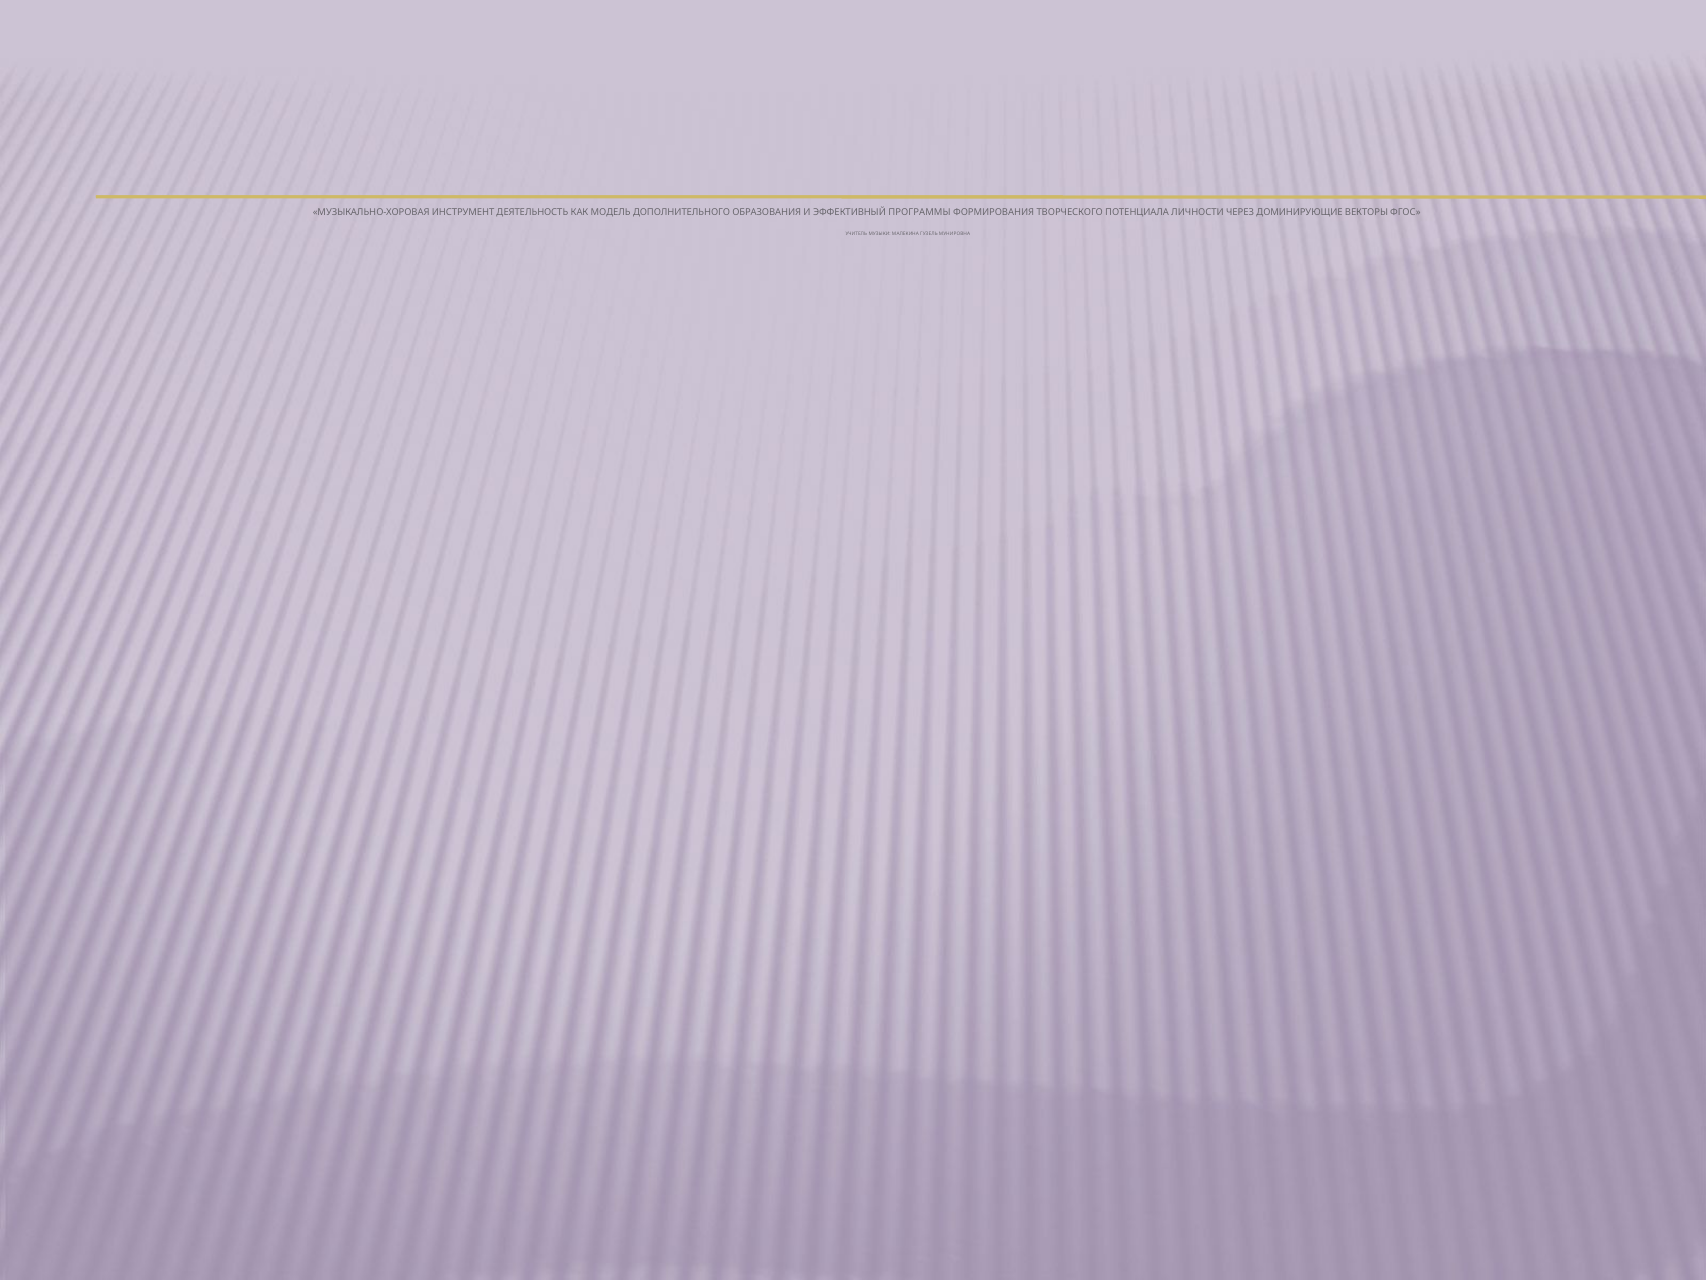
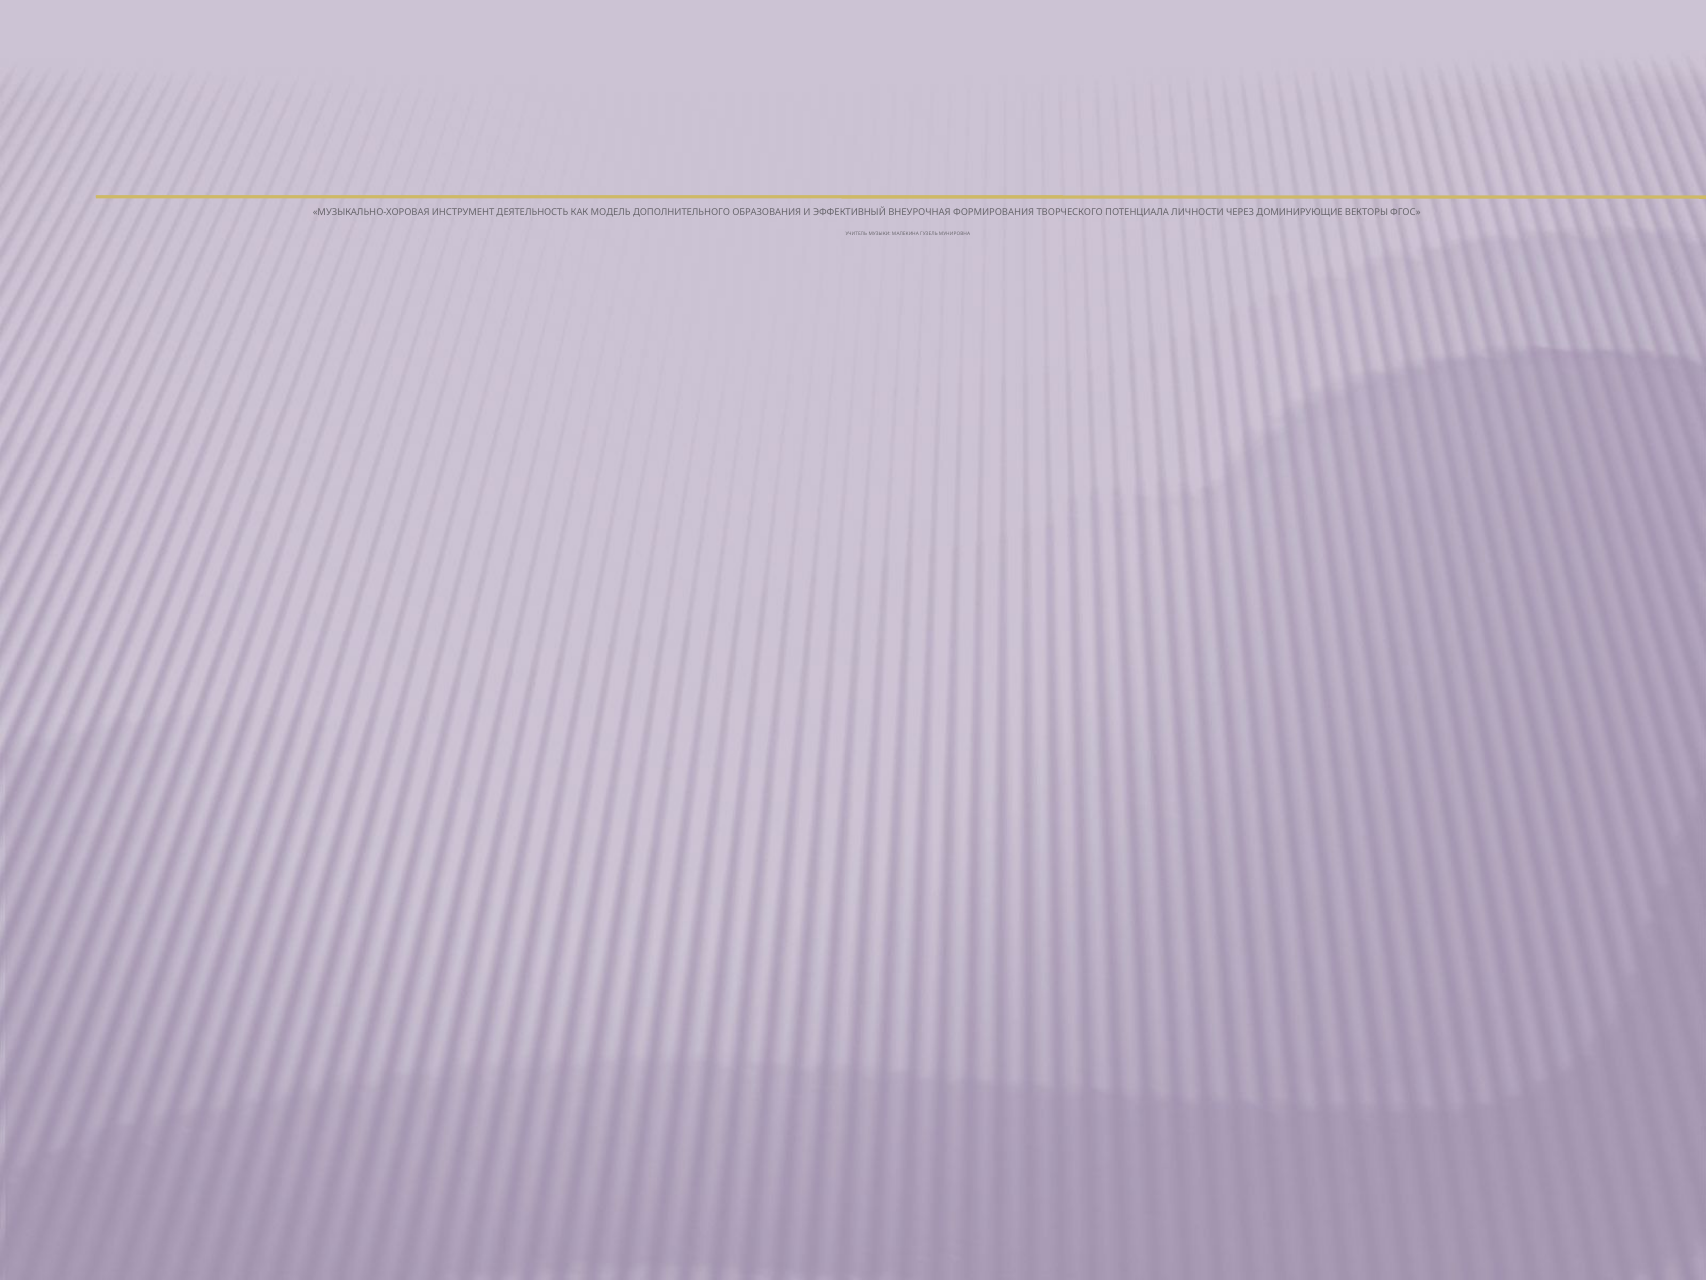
ПРОГРАММЫ: ПРОГРАММЫ -> ВНЕУРОЧНАЯ
